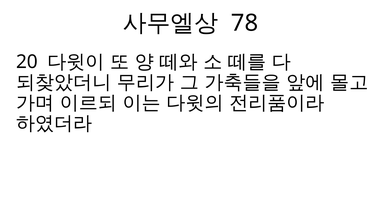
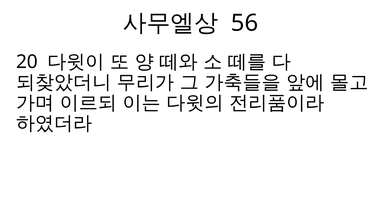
78: 78 -> 56
